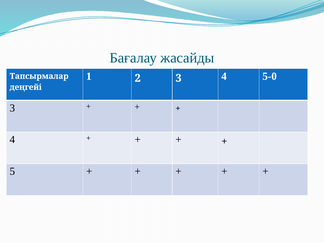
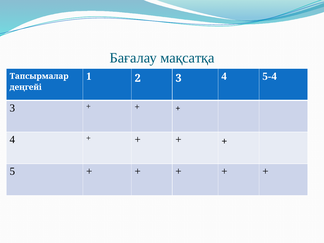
жасайды: жасайды -> мақсатқа
5-0: 5-0 -> 5-4
